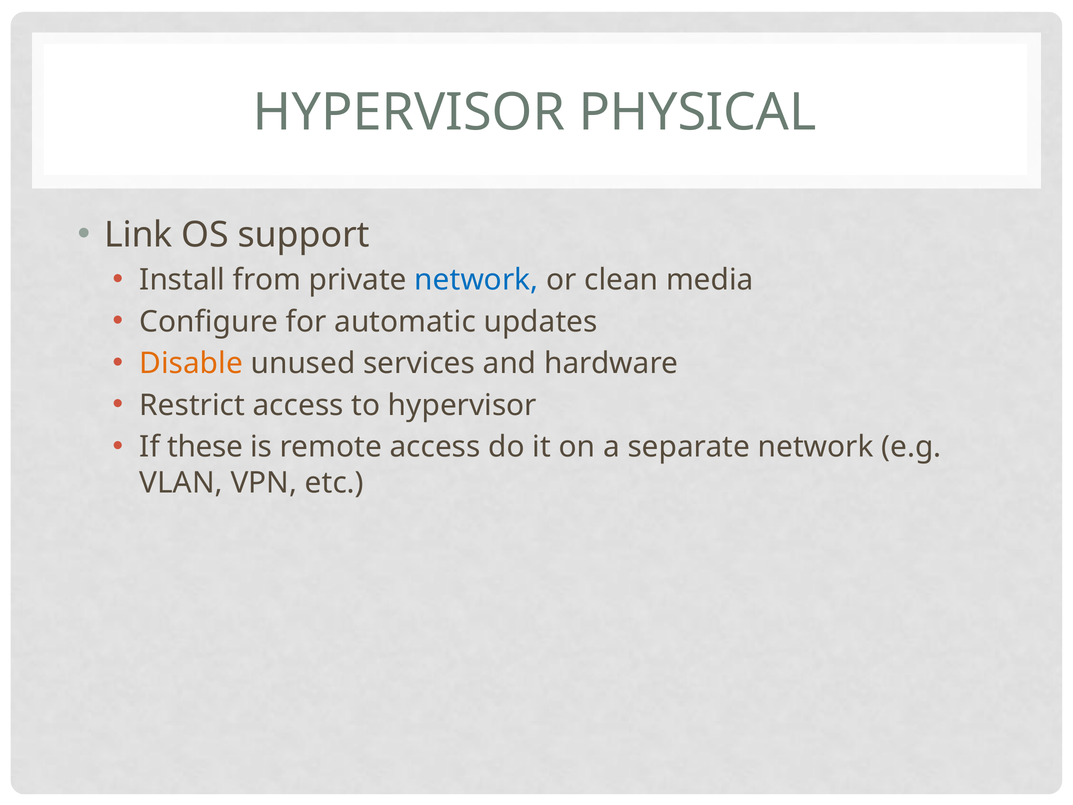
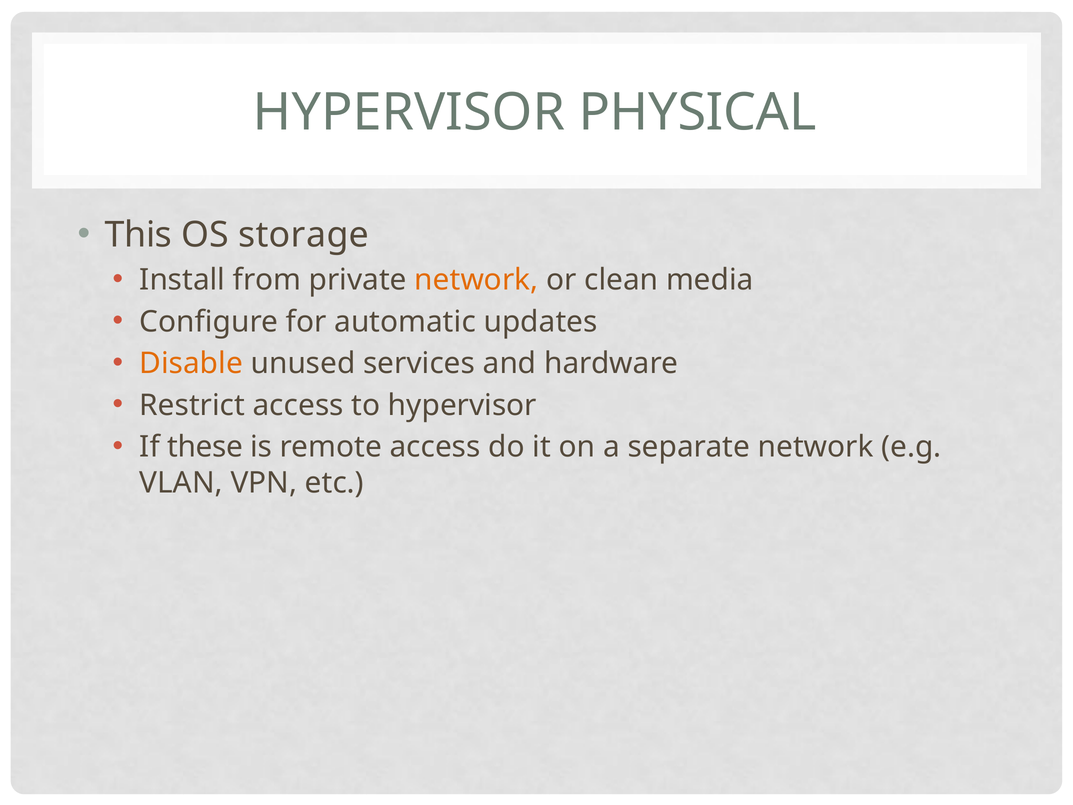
Link: Link -> This
support: support -> storage
network at (476, 280) colour: blue -> orange
